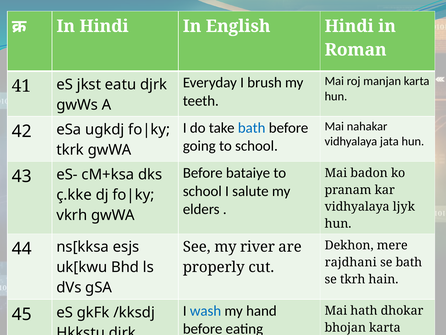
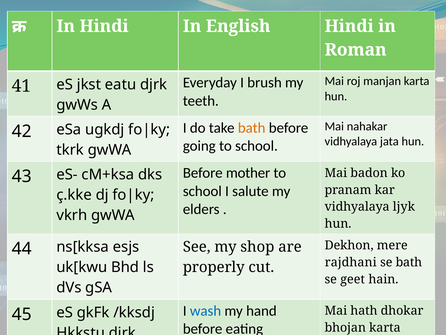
bath at (252, 128) colour: blue -> orange
bataiye: bataiye -> mother
river: river -> shop
tkrh: tkrh -> geet
